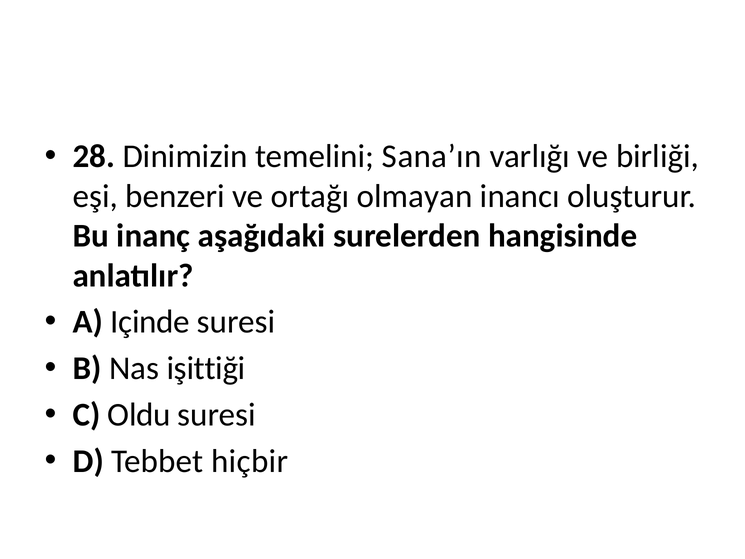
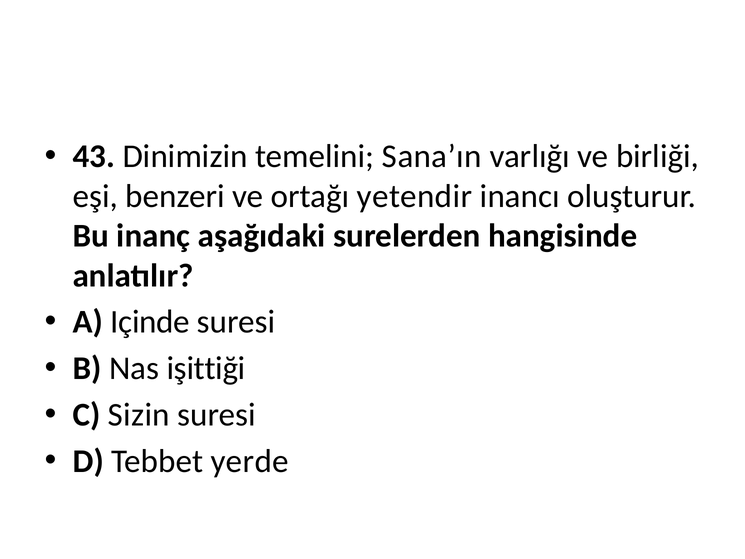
28: 28 -> 43
olmayan: olmayan -> yetendir
Oldu: Oldu -> Sizin
hiçbir: hiçbir -> yerde
